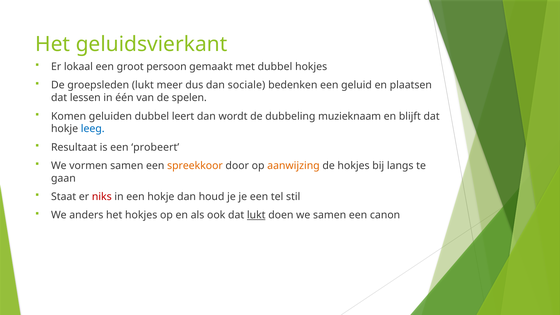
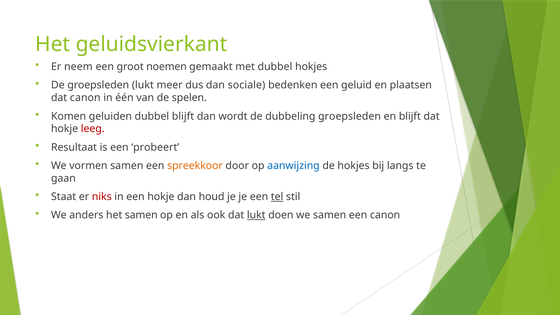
lokaal: lokaal -> neem
persoon: persoon -> noemen
dat lessen: lessen -> canon
dubbel leert: leert -> blijft
dubbeling muzieknaam: muzieknaam -> groepsleden
leeg colour: blue -> red
aanwijzing colour: orange -> blue
tel underline: none -> present
het hokjes: hokjes -> samen
